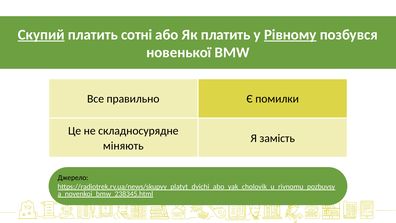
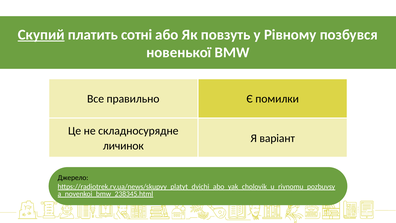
Як платить: платить -> повзуть
Рівному underline: present -> none
замість: замість -> варіант
міняють: міняють -> личинок
